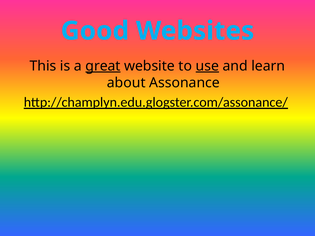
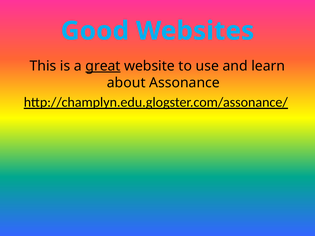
use underline: present -> none
